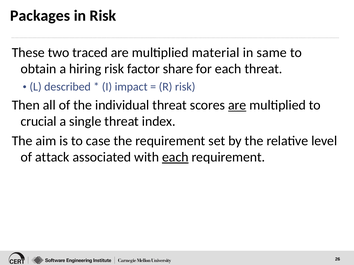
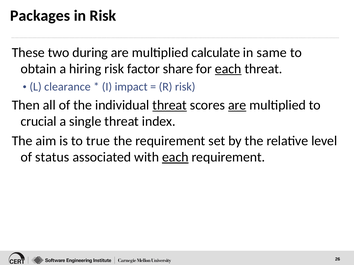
traced: traced -> during
material: material -> calculate
each at (228, 69) underline: none -> present
described: described -> clearance
threat at (170, 105) underline: none -> present
case: case -> true
attack: attack -> status
